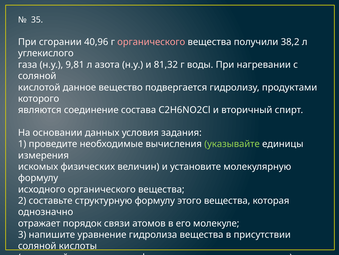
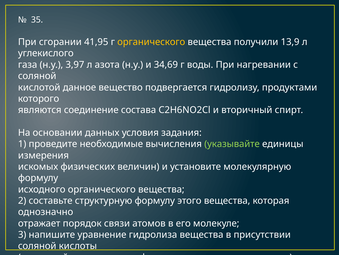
40,96: 40,96 -> 41,95
органического at (151, 42) colour: pink -> yellow
38,2: 38,2 -> 13,9
9,81: 9,81 -> 3,97
81,32: 81,32 -> 34,69
